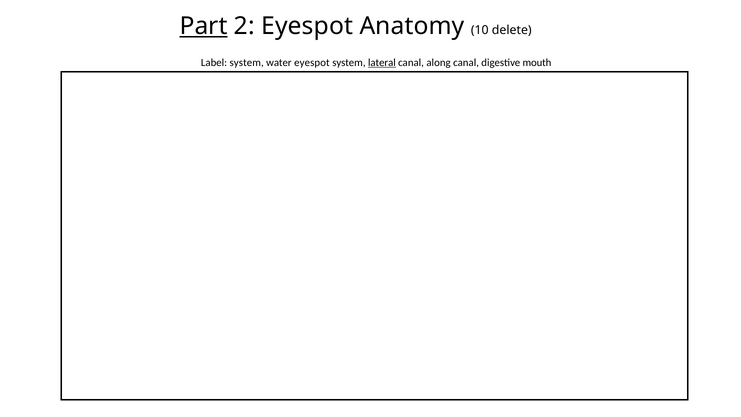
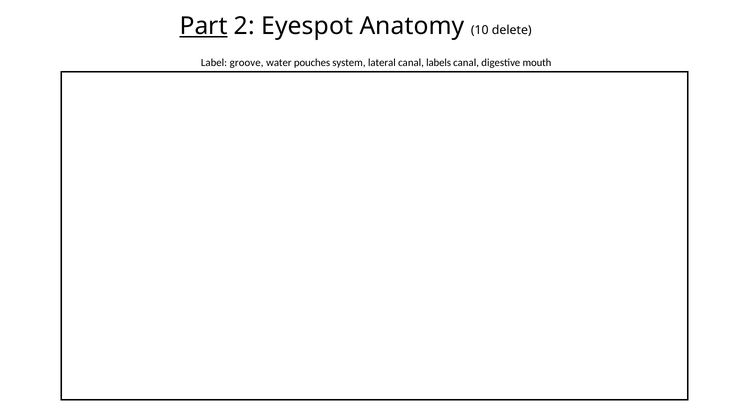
Label system: system -> groove
water eyespot: eyespot -> pouches
lateral underline: present -> none
along: along -> labels
